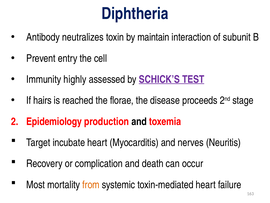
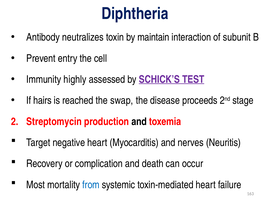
florae: florae -> swap
Epidemiology: Epidemiology -> Streptomycin
incubate: incubate -> negative
from colour: orange -> blue
